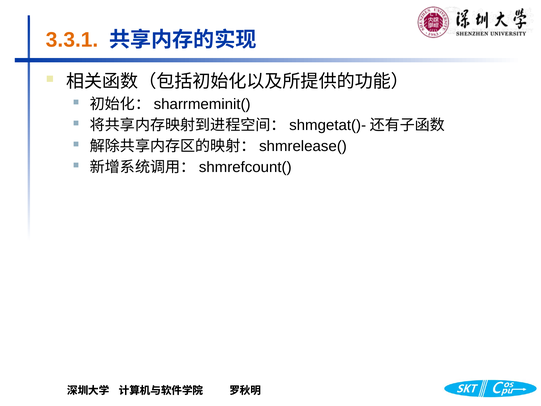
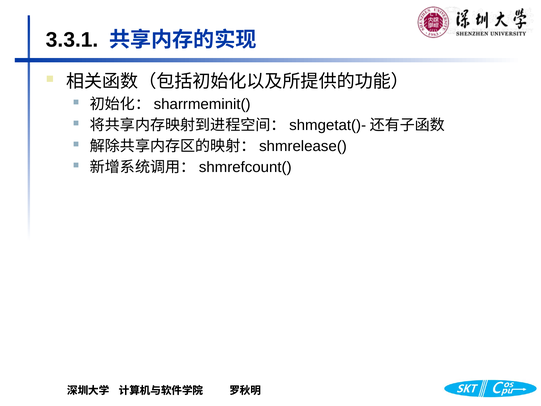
3.3.1 colour: orange -> black
